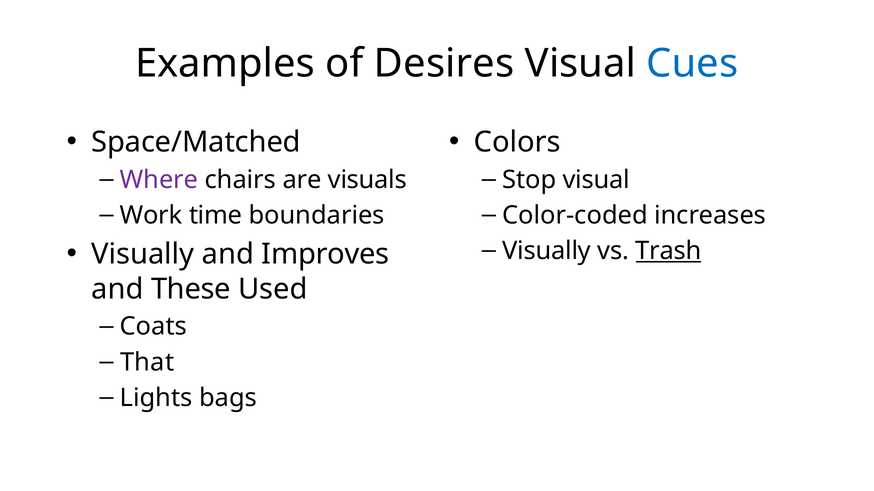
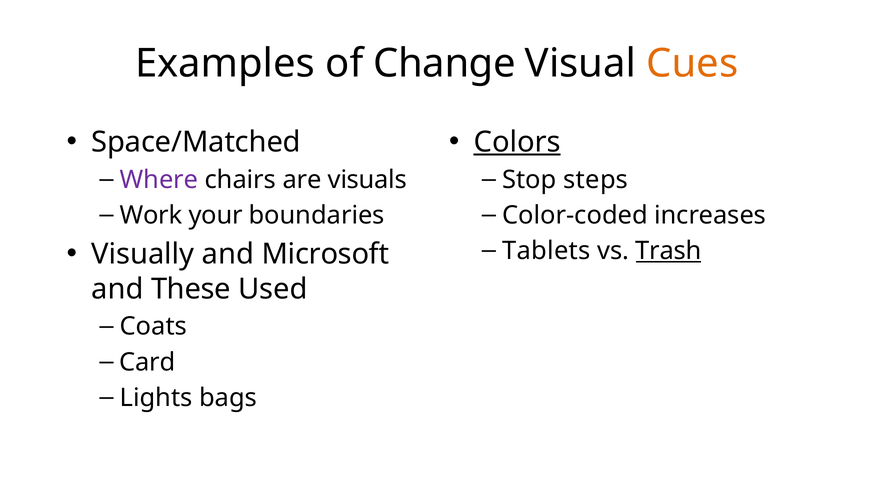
Desires: Desires -> Change
Cues colour: blue -> orange
Colors underline: none -> present
Stop visual: visual -> steps
time: time -> your
Visually at (547, 251): Visually -> Tablets
Improves: Improves -> Microsoft
That: That -> Card
